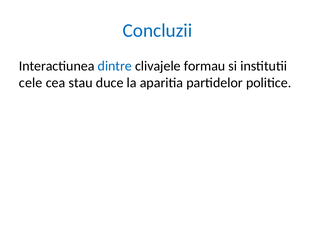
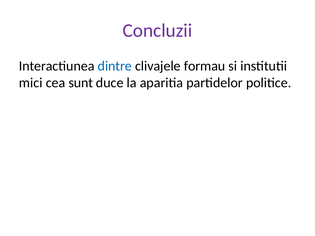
Concluzii colour: blue -> purple
cele: cele -> mici
stau: stau -> sunt
